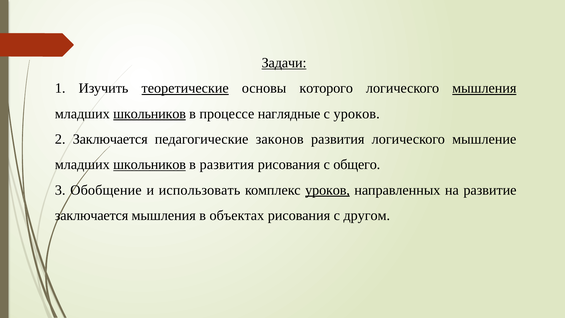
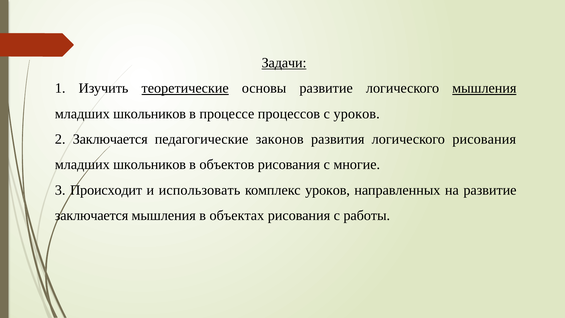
основы которого: которого -> развитие
школьников at (150, 114) underline: present -> none
наглядные: наглядные -> процессов
логического мышление: мышление -> рисования
школьников at (150, 165) underline: present -> none
в развития: развития -> объектов
общего: общего -> многие
Обобщение: Обобщение -> Происходит
уроков at (328, 190) underline: present -> none
другом: другом -> работы
